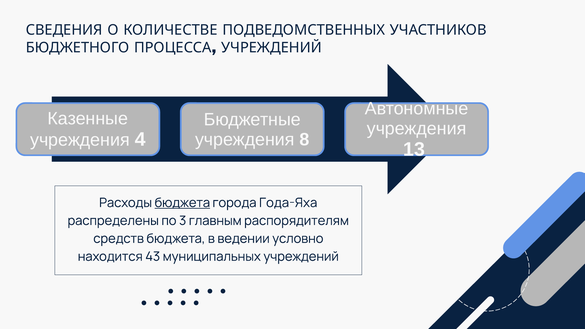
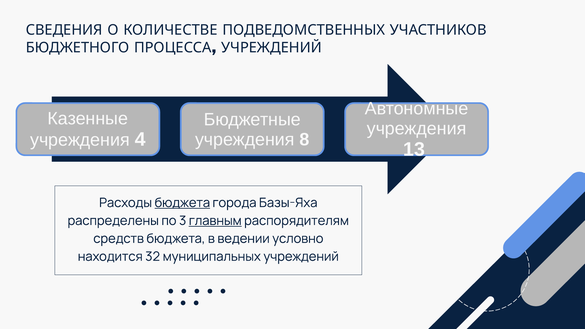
Года-Яха: Года-Яха -> Базы-Яха
главным underline: none -> present
43: 43 -> 32
